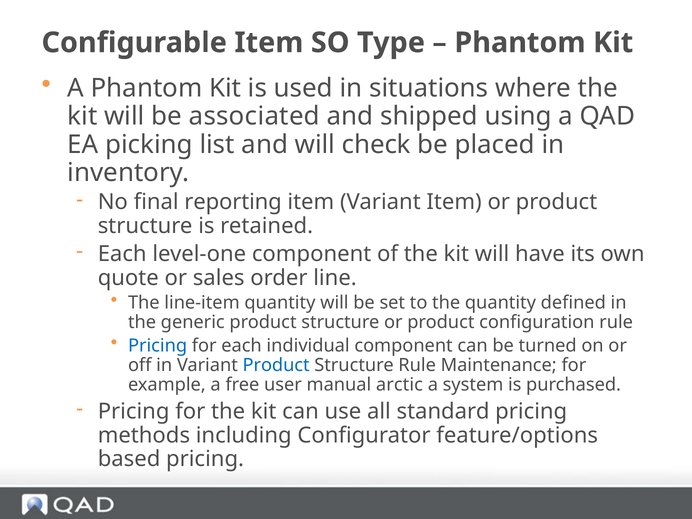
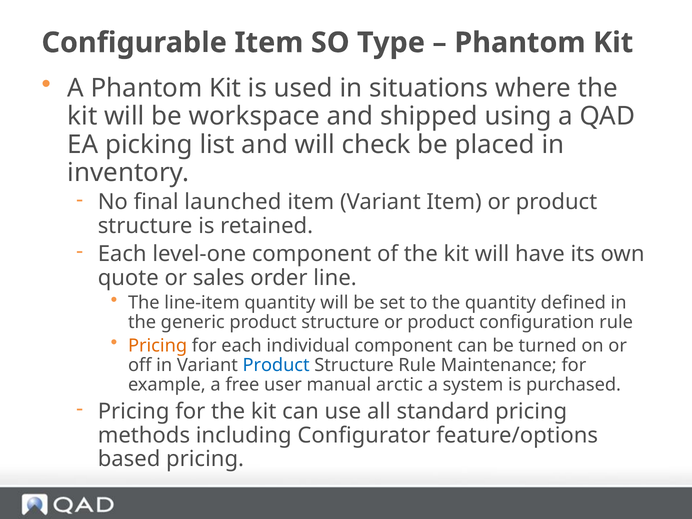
associated: associated -> workspace
reporting: reporting -> launched
Pricing at (158, 345) colour: blue -> orange
